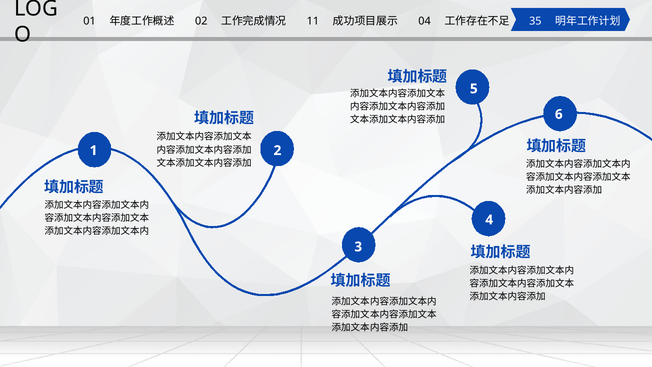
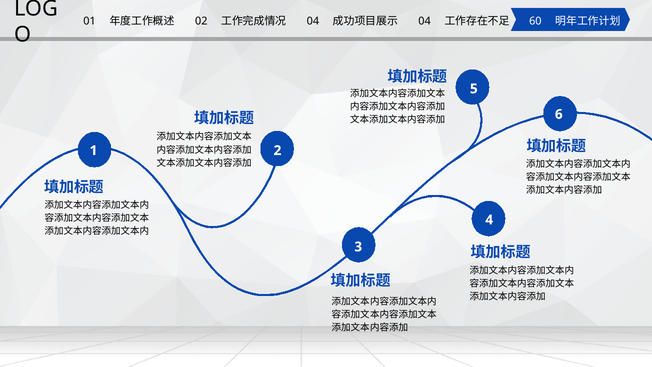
11 at (313, 21): 11 -> 04
35: 35 -> 60
